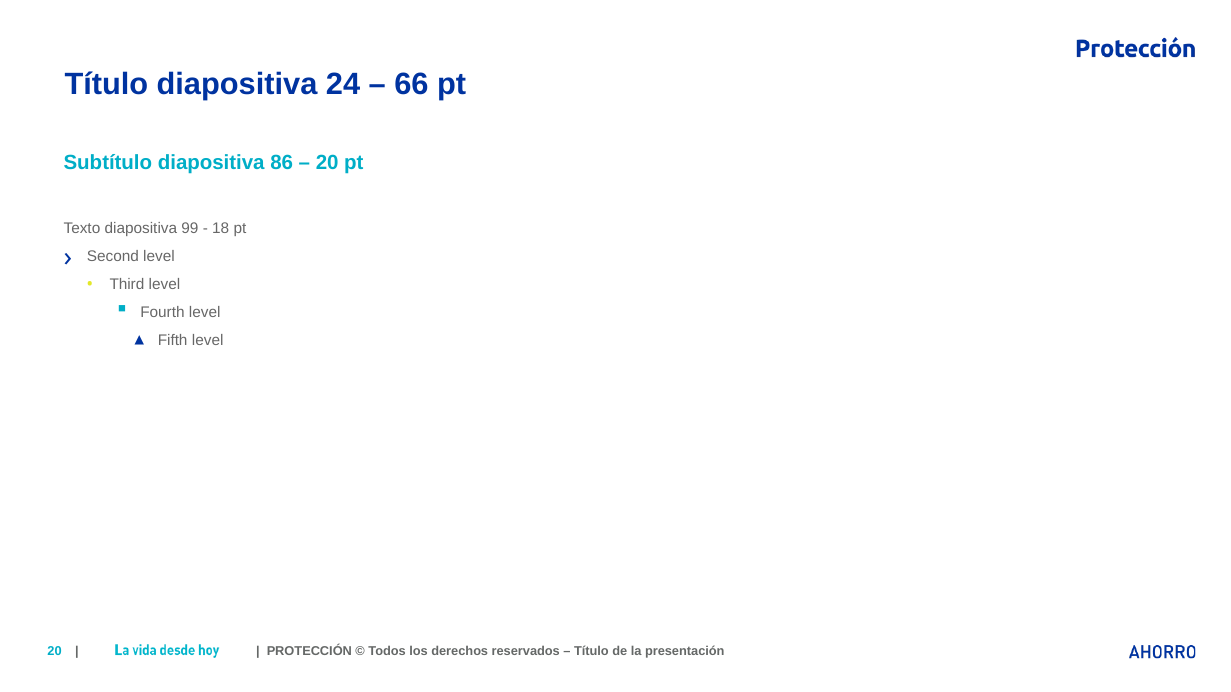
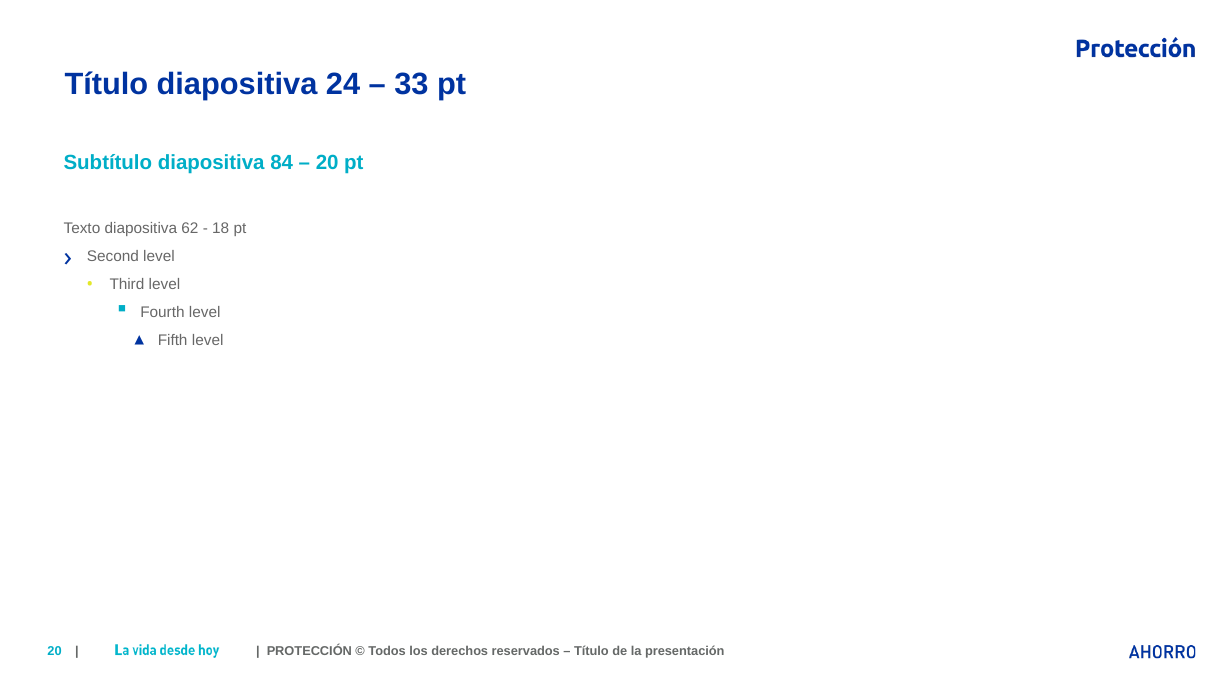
66: 66 -> 33
86: 86 -> 84
99: 99 -> 62
